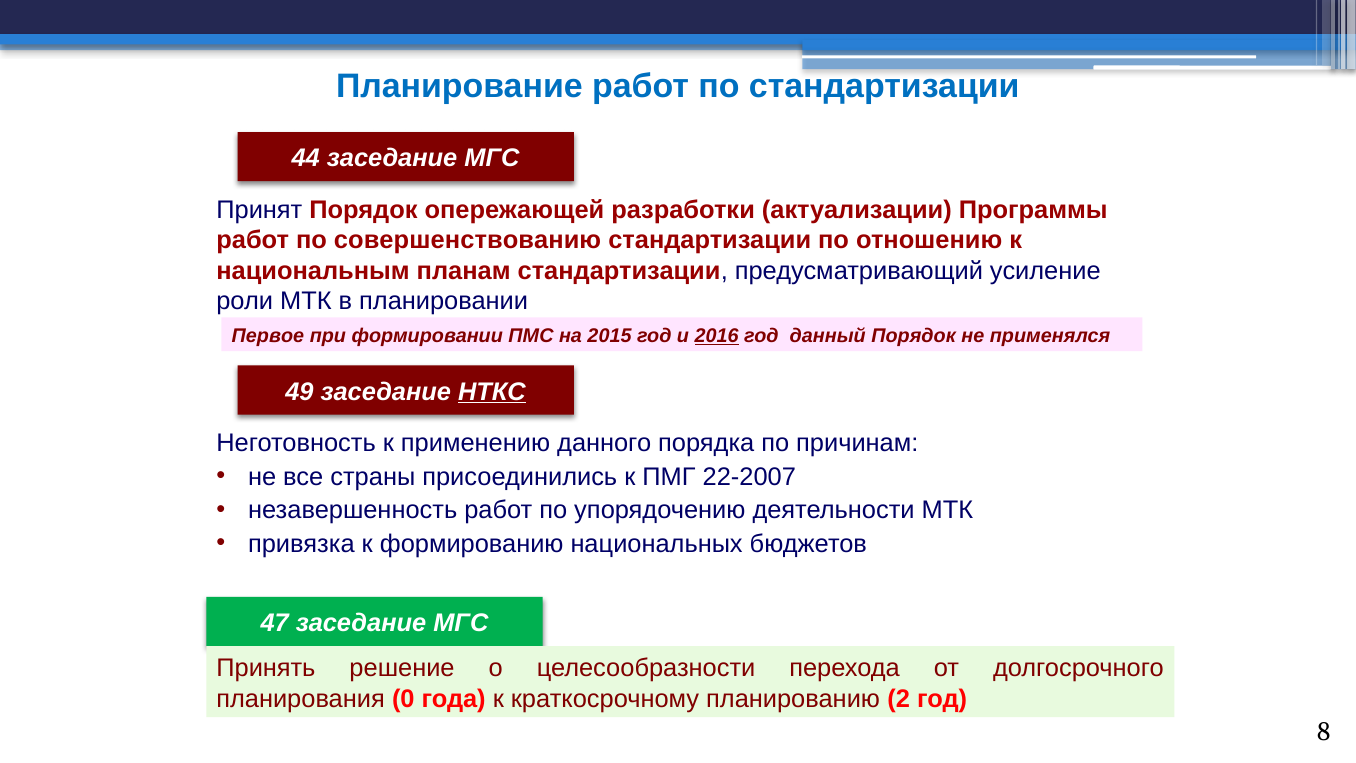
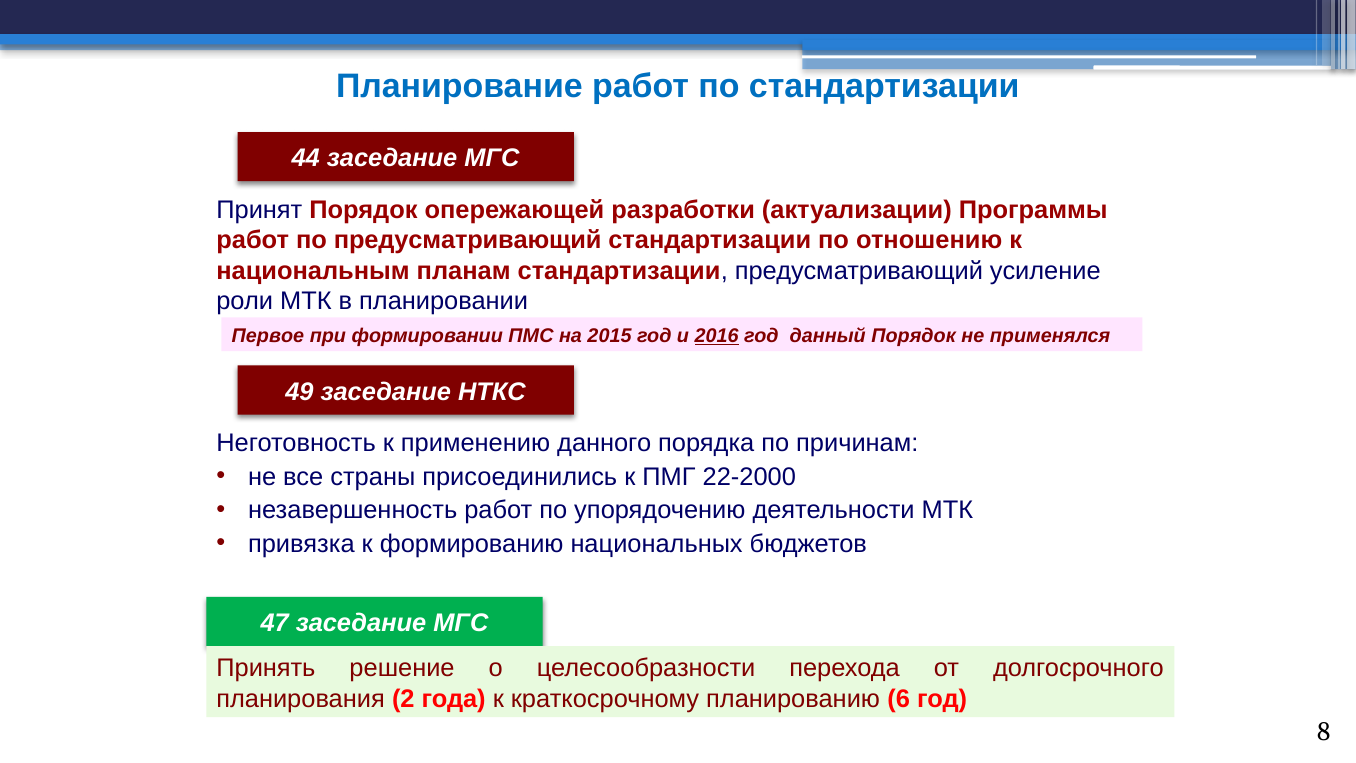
по совершенствованию: совершенствованию -> предусматривающий
НТКС underline: present -> none
22-2007: 22-2007 -> 22-2000
0: 0 -> 2
2: 2 -> 6
